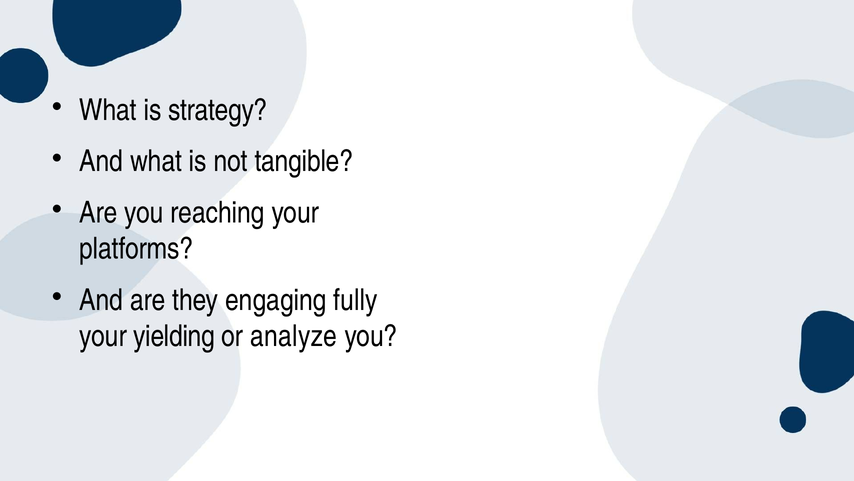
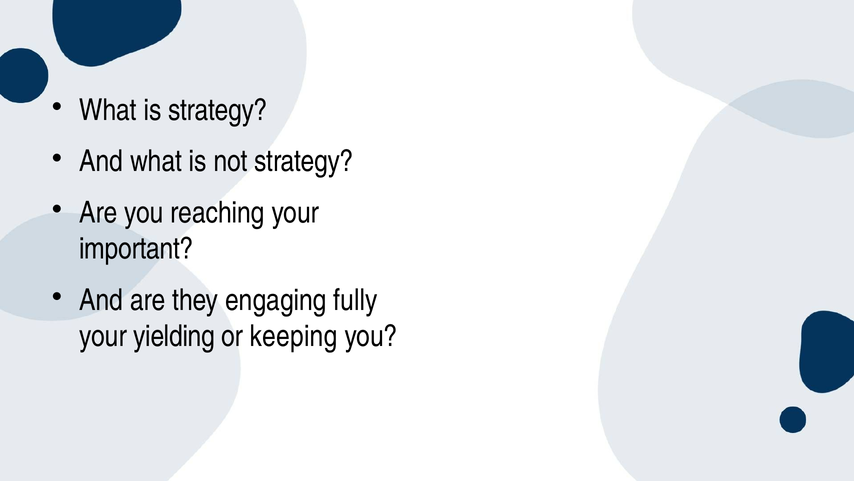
not tangible: tangible -> strategy
platforms: platforms -> important
analyze: analyze -> keeping
